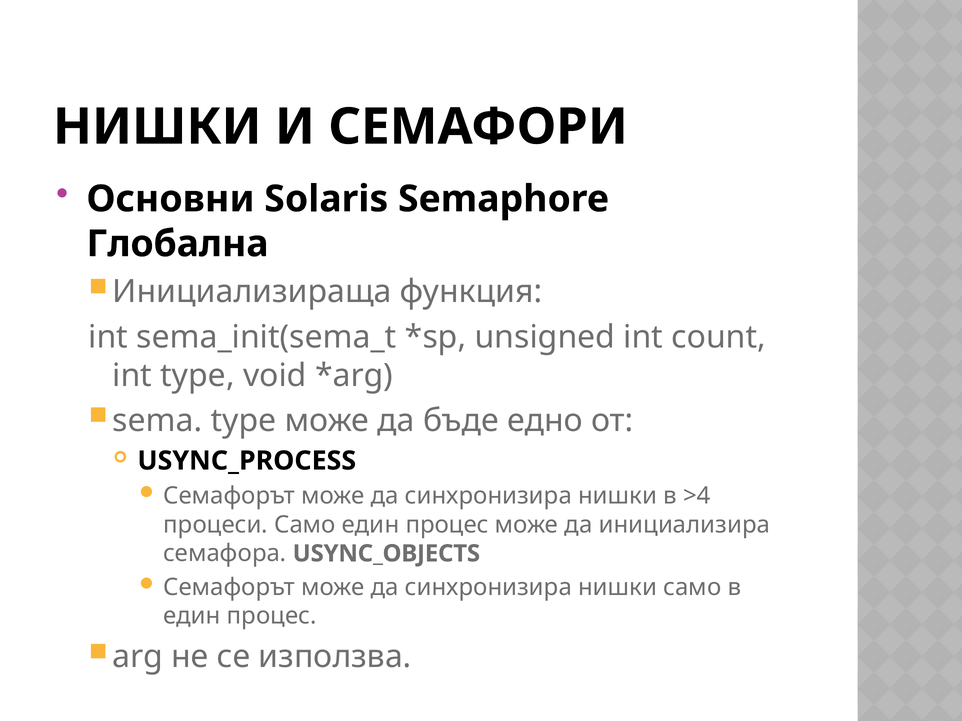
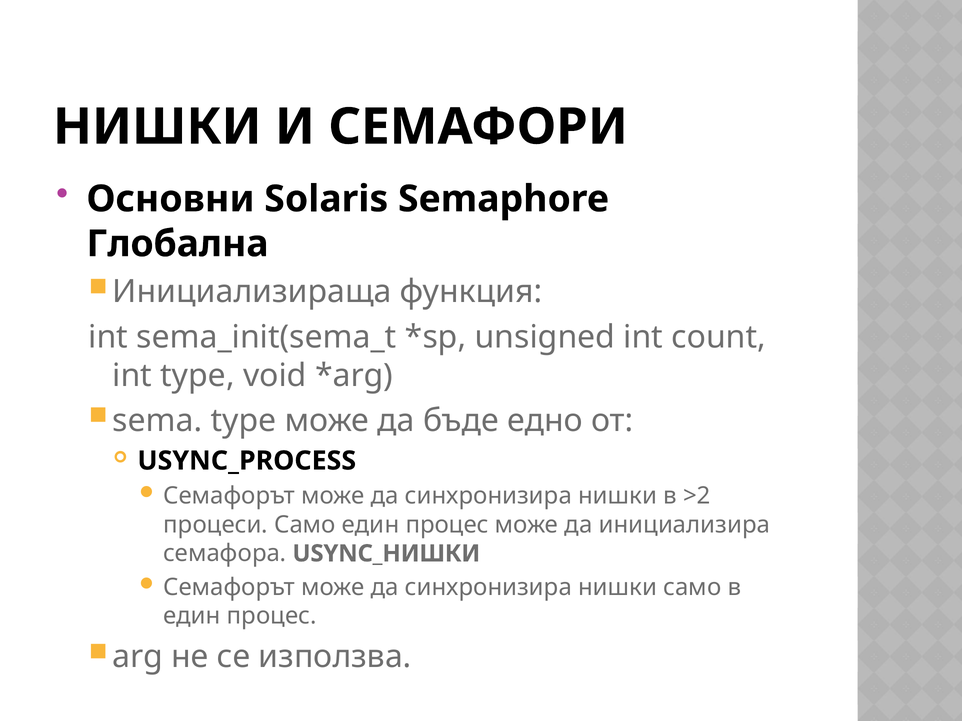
>4: >4 -> >2
USYNC_OBJECTS: USYNC_OBJECTS -> USYNC_НИШКИ
